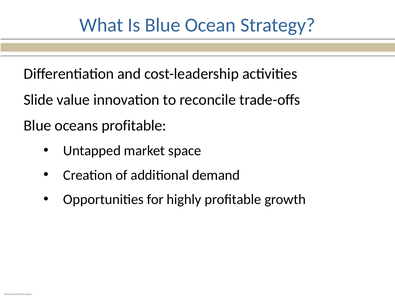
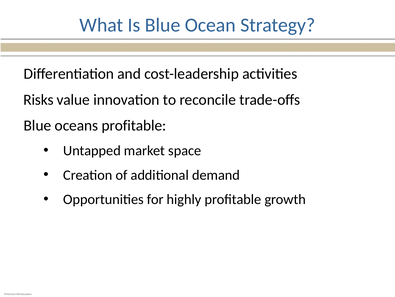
Slide: Slide -> Risks
